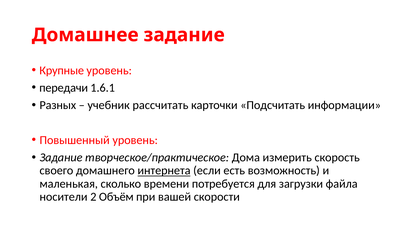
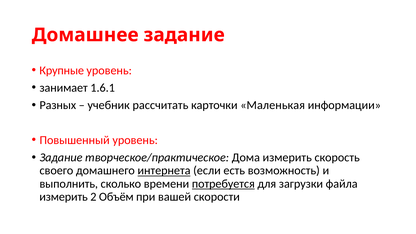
передачи: передачи -> занимает
Подсчитать: Подсчитать -> Маленькая
маленькая: маленькая -> выполнить
потребуется underline: none -> present
носители at (64, 197): носители -> измерить
